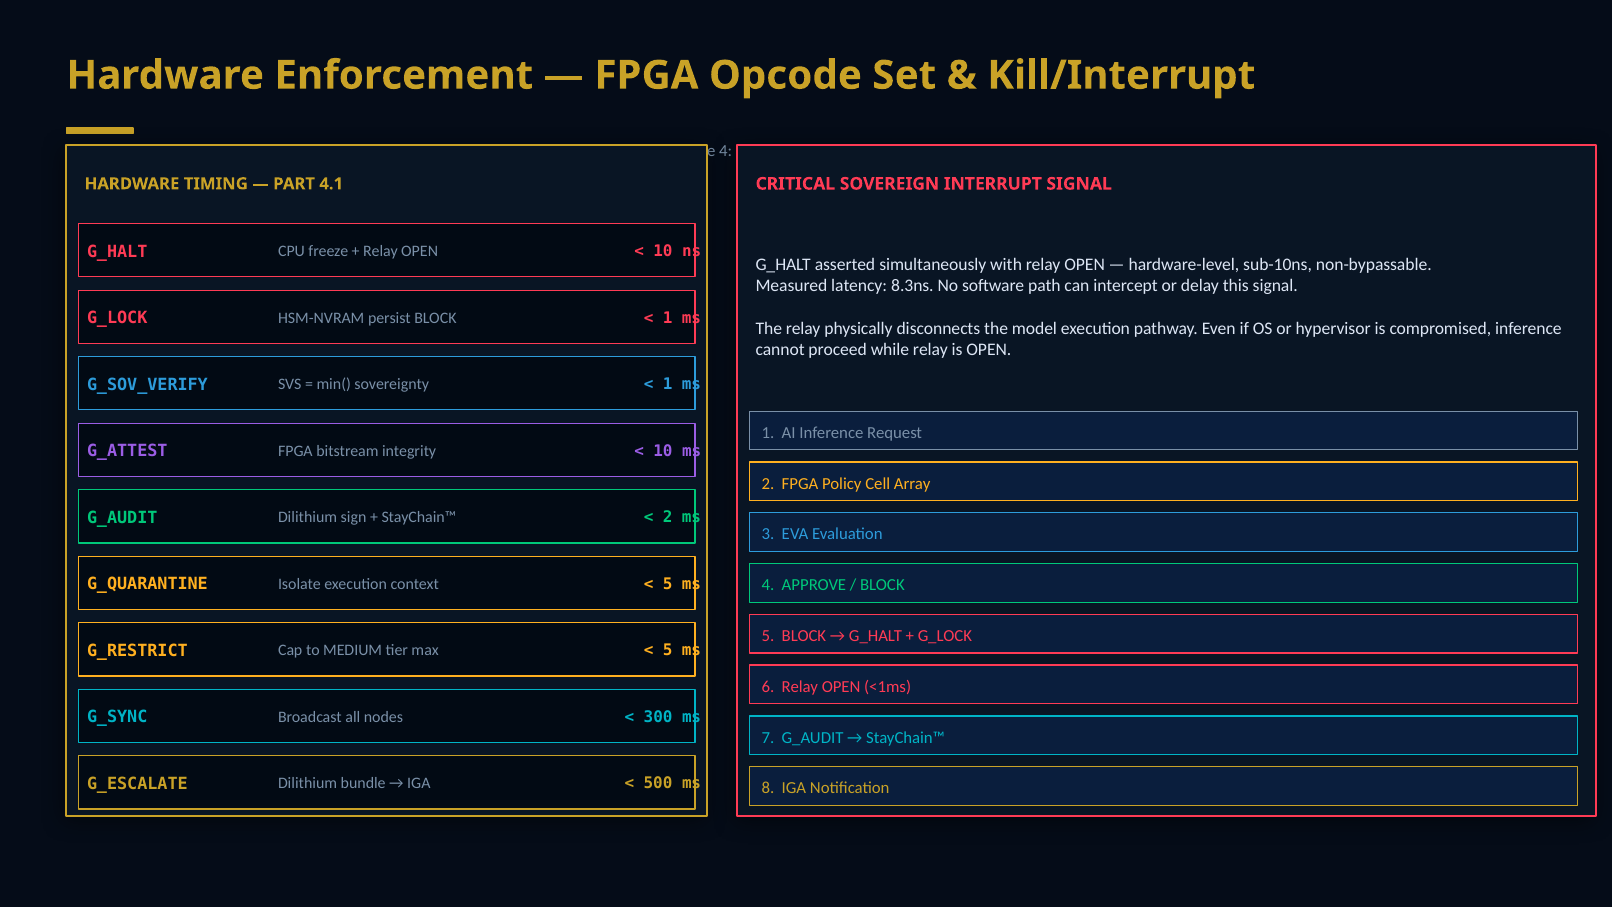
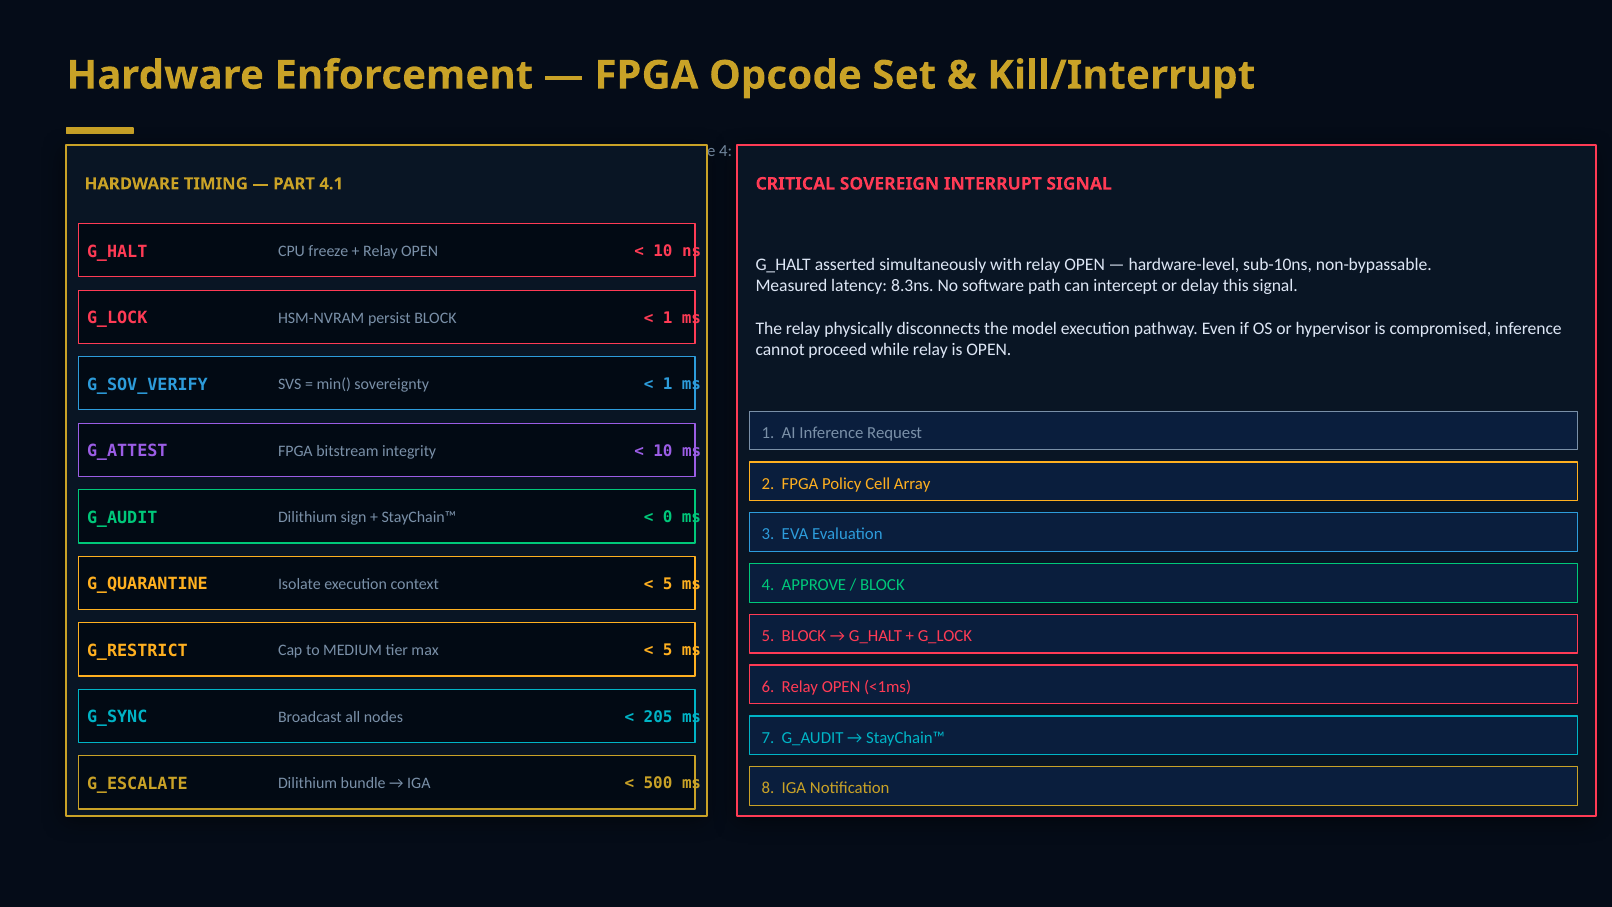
2 at (668, 517): 2 -> 0
300: 300 -> 205
